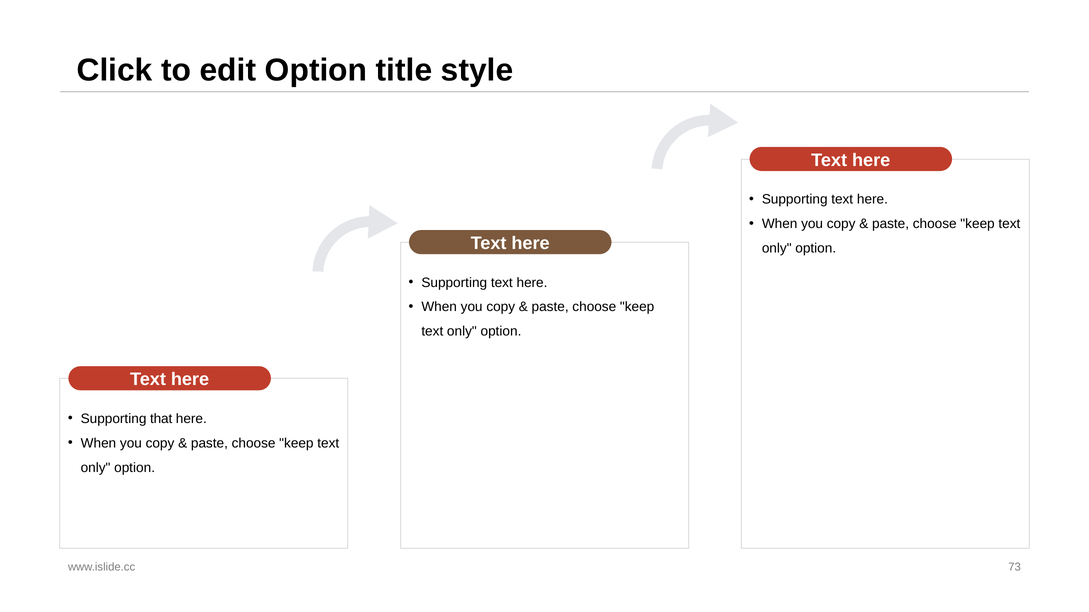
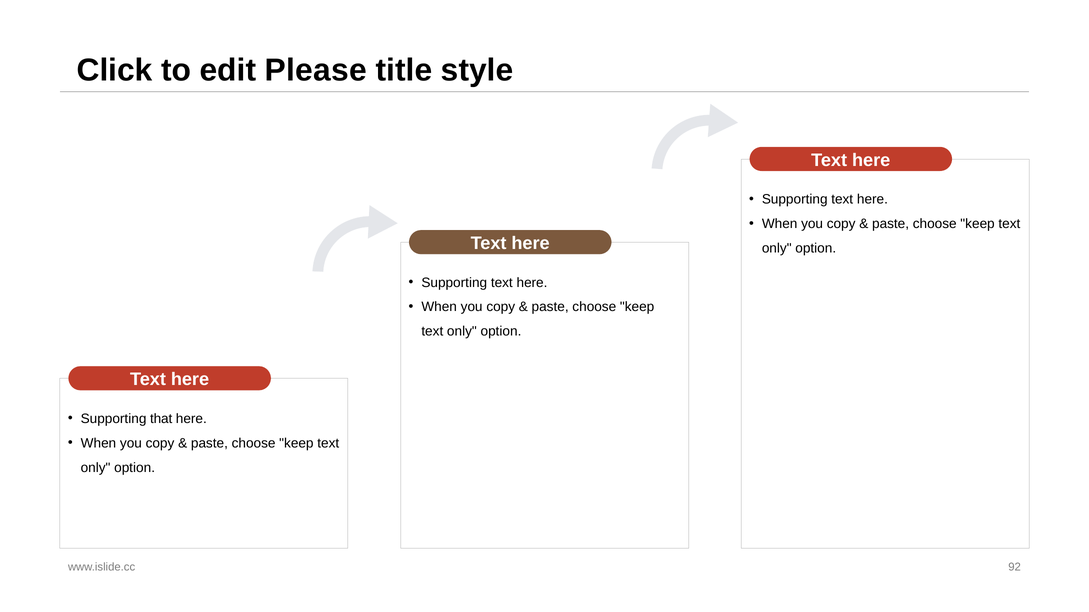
edit Option: Option -> Please
73: 73 -> 92
